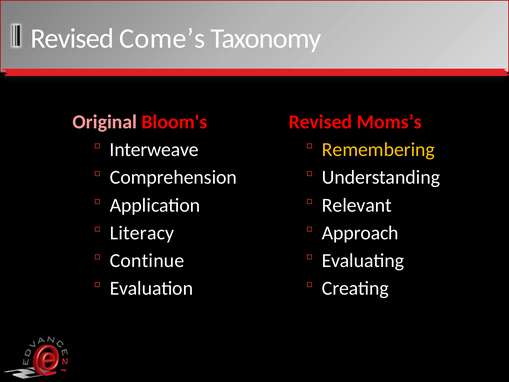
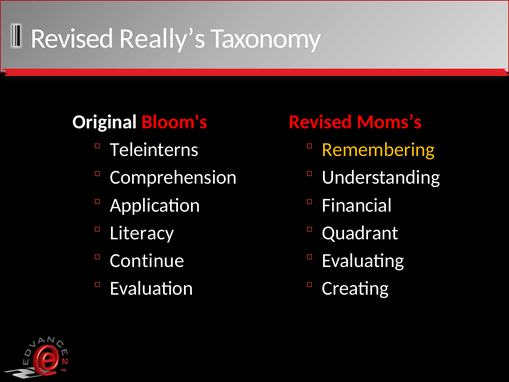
Come’s: Come’s -> Really’s
Original colour: pink -> white
Interweave: Interweave -> Teleinterns
Relevant: Relevant -> Financial
Approach: Approach -> Quadrant
